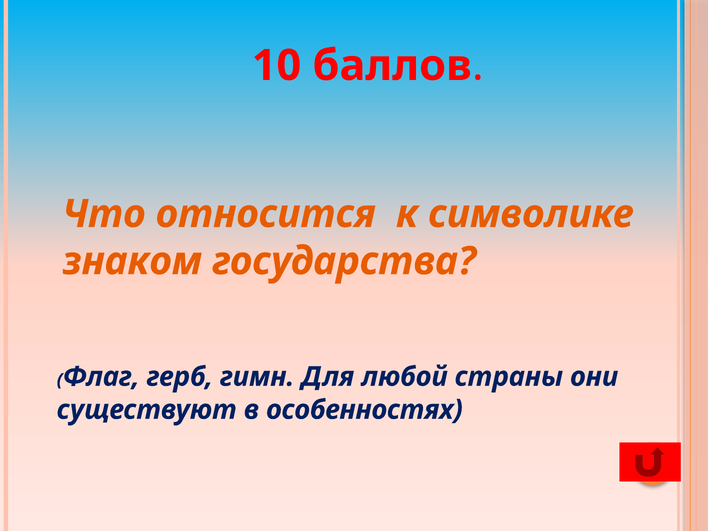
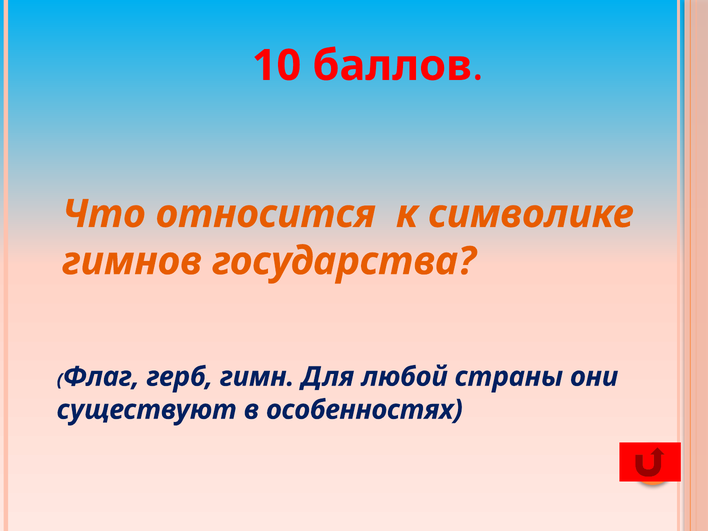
знаком: знаком -> гимнов
